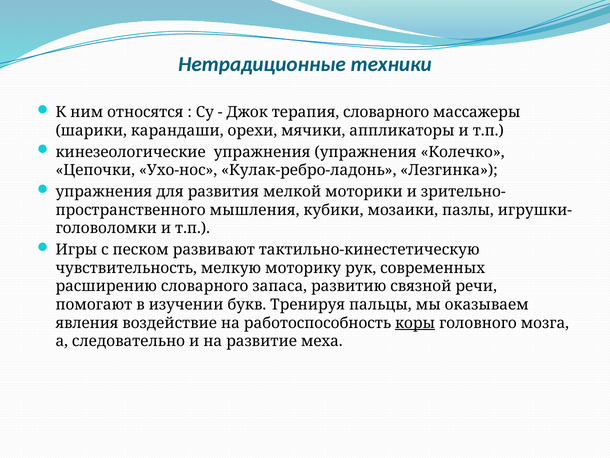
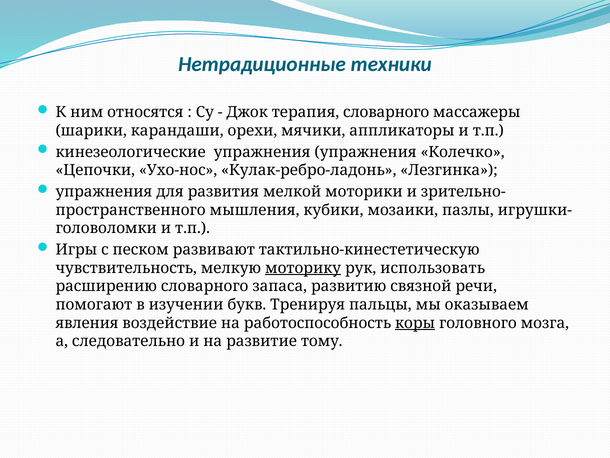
моторику underline: none -> present
современных: современных -> использовать
меха: меха -> тому
